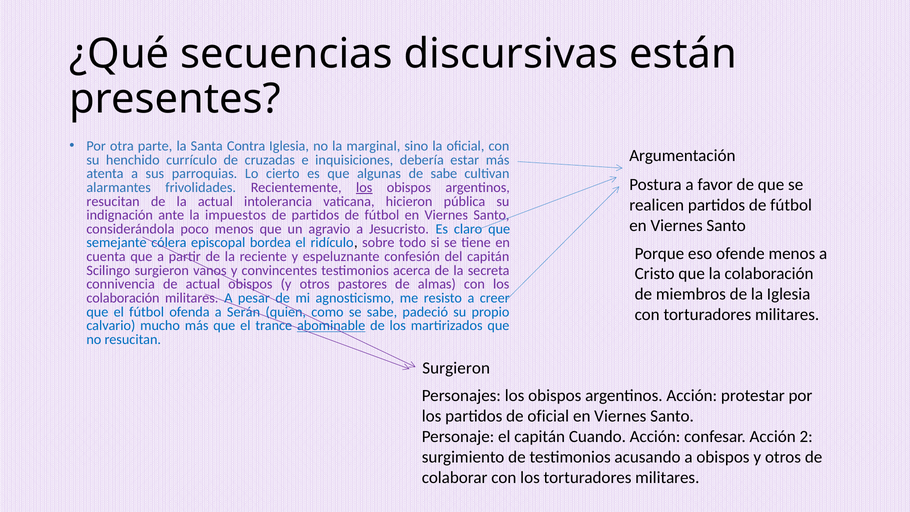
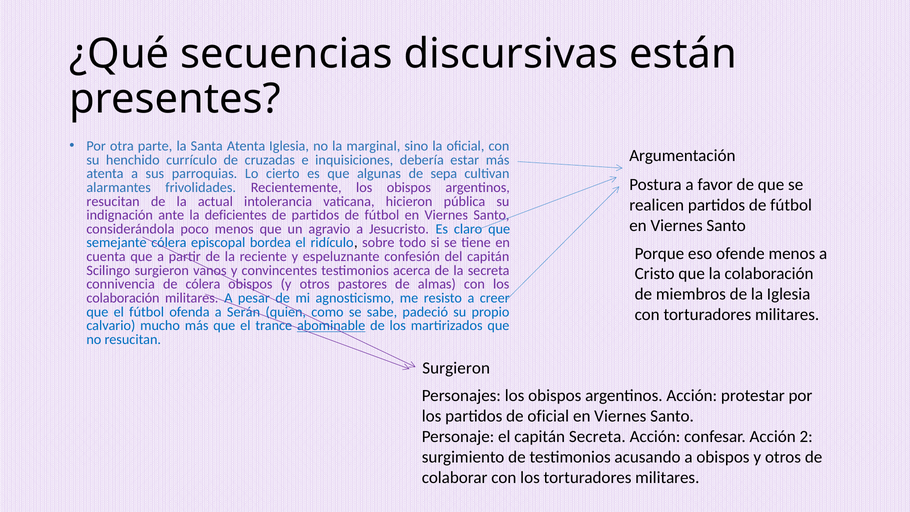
Santa Contra: Contra -> Atenta
de sabe: sabe -> sepa
los at (364, 187) underline: present -> none
impuestos: impuestos -> deficientes
de actual: actual -> cólera
capitán Cuando: Cuando -> Secreta
